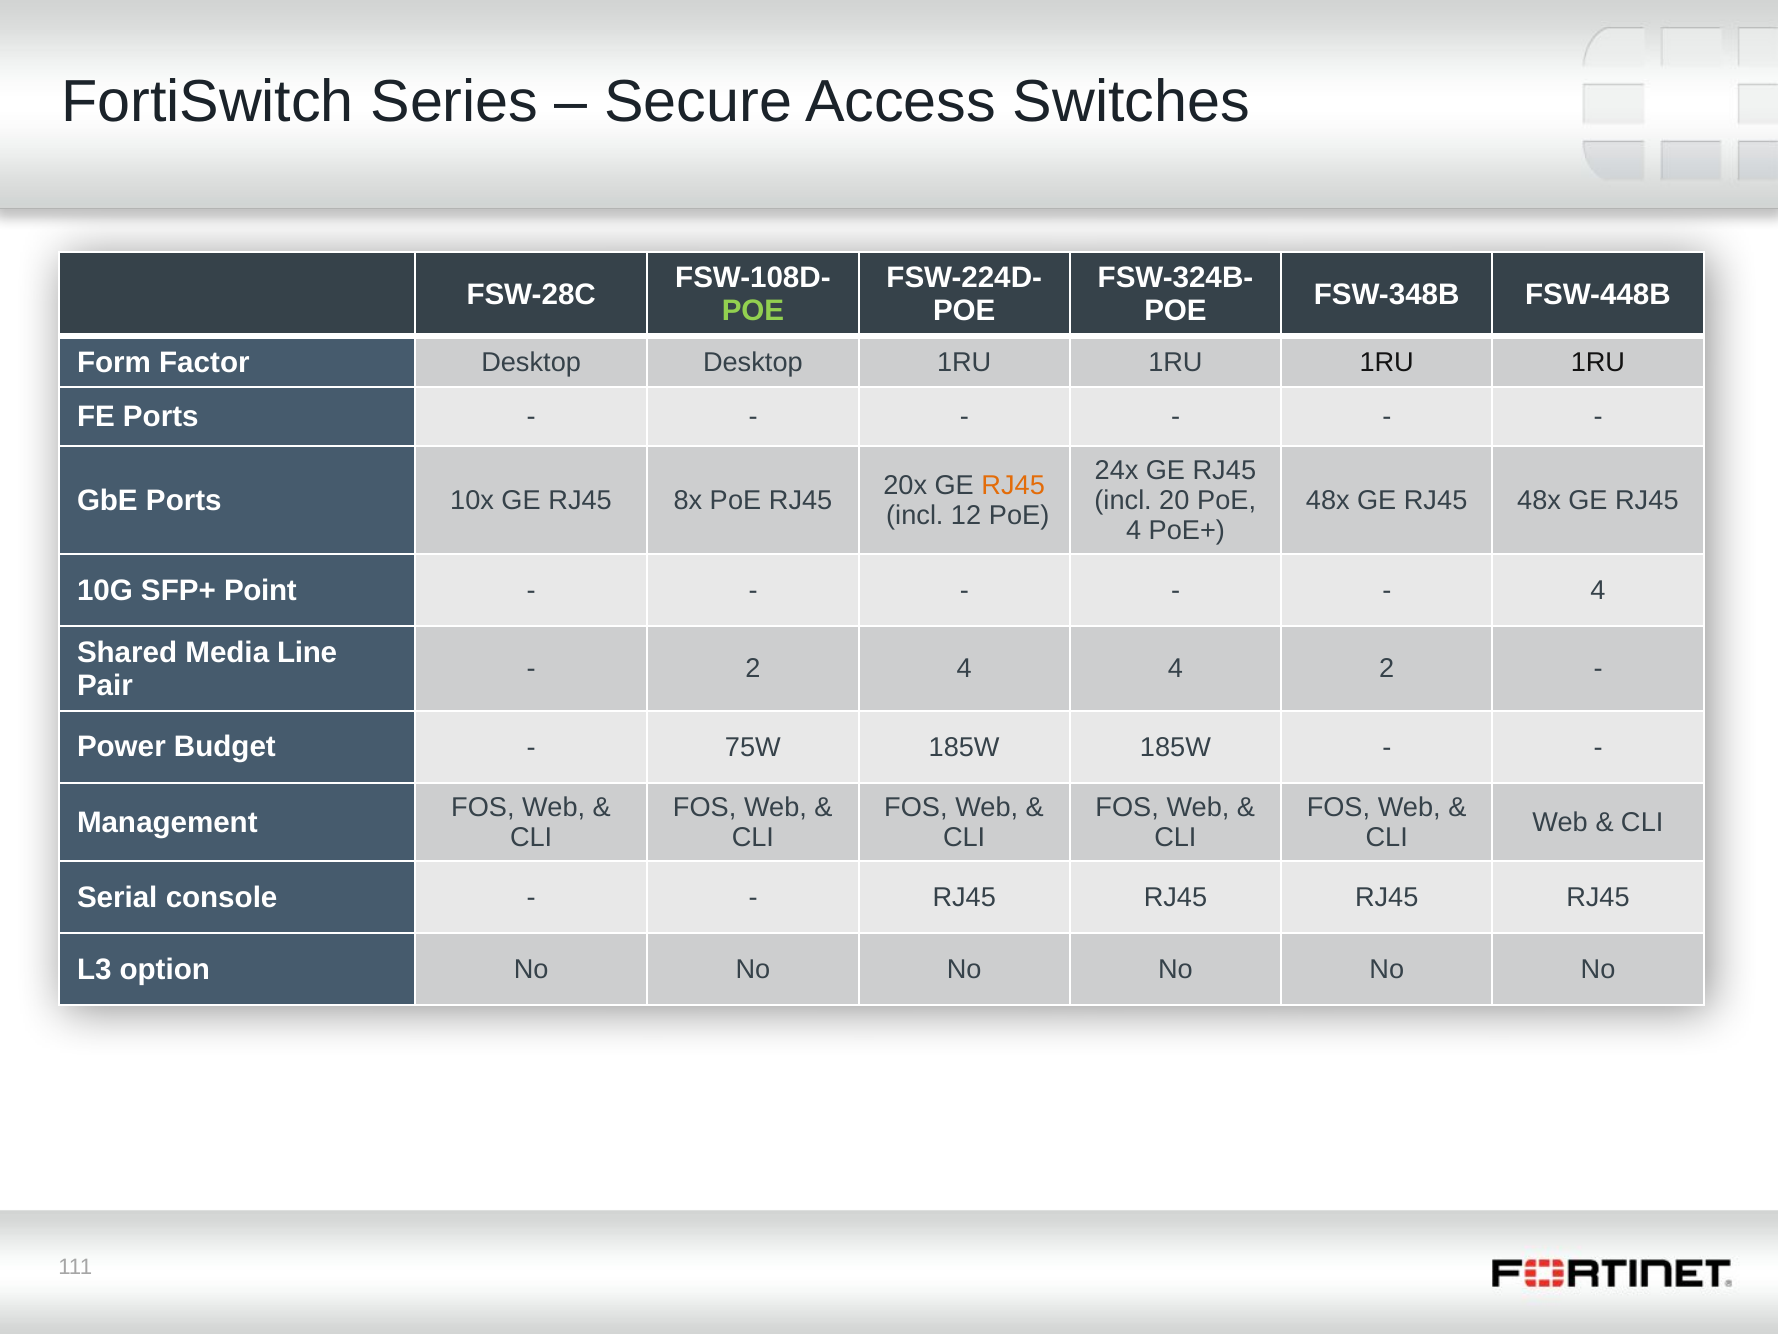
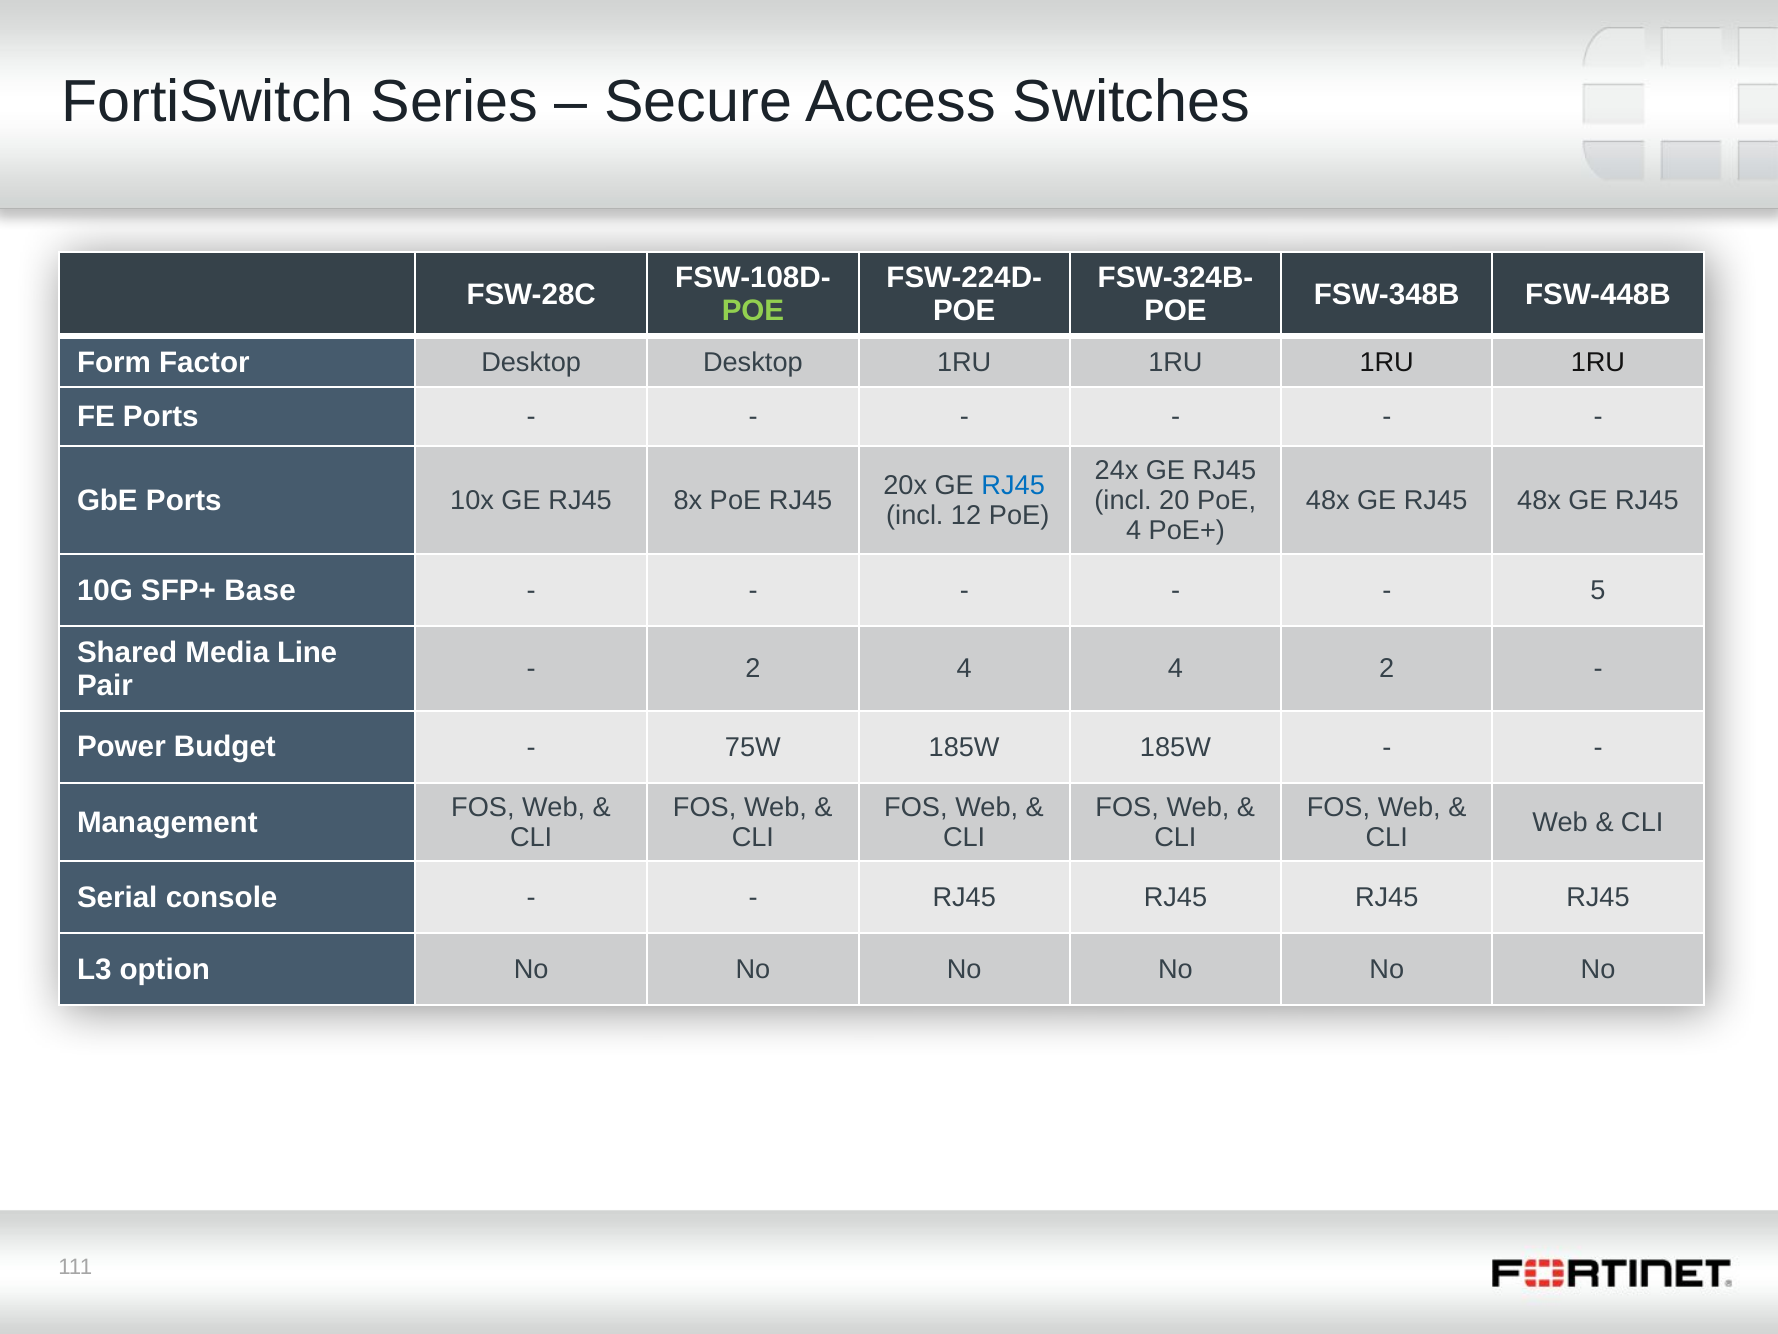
RJ45 at (1013, 485) colour: orange -> blue
Point: Point -> Base
4 at (1598, 591): 4 -> 5
